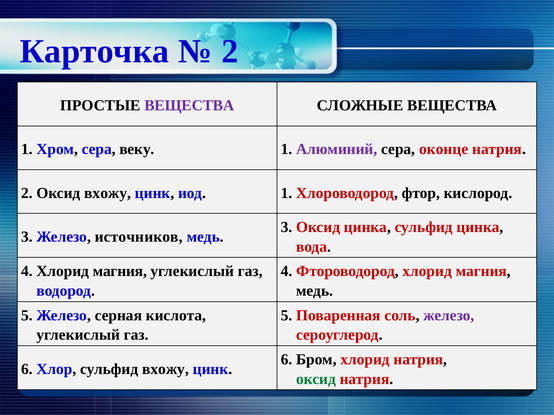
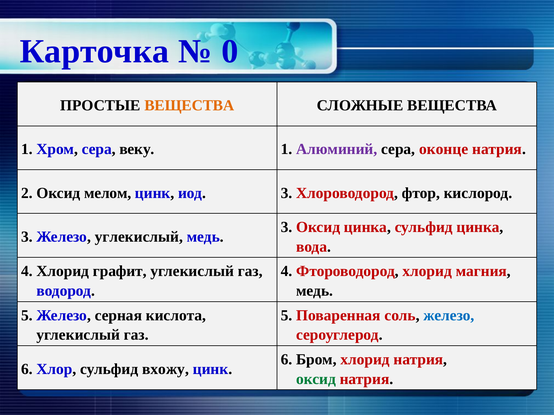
2 at (230, 51): 2 -> 0
ВЕЩЕСТВА at (189, 106) colour: purple -> orange
Оксид вхожу: вхожу -> мелом
иод 1: 1 -> 3
Железо источников: источников -> углекислый
4 Хлорид магния: магния -> графит
железо at (449, 316) colour: purple -> blue
